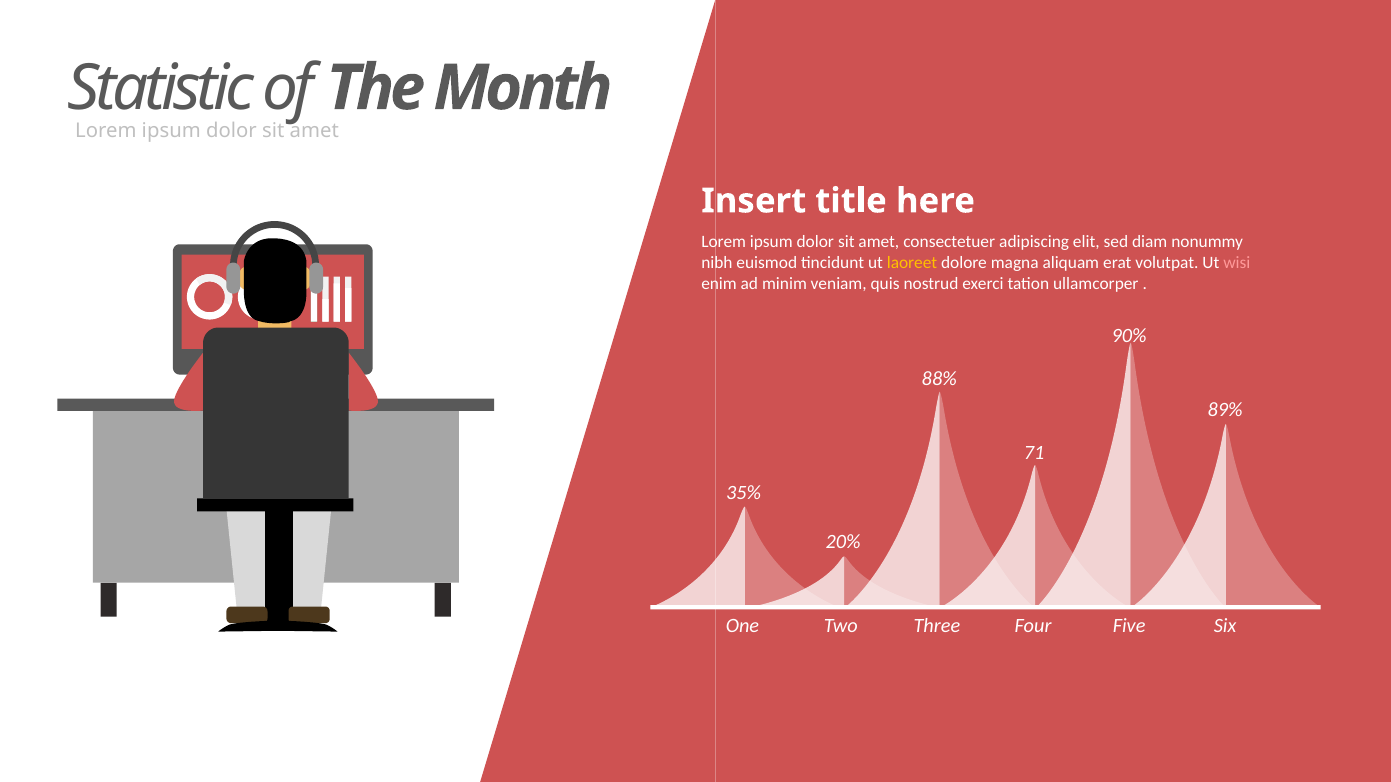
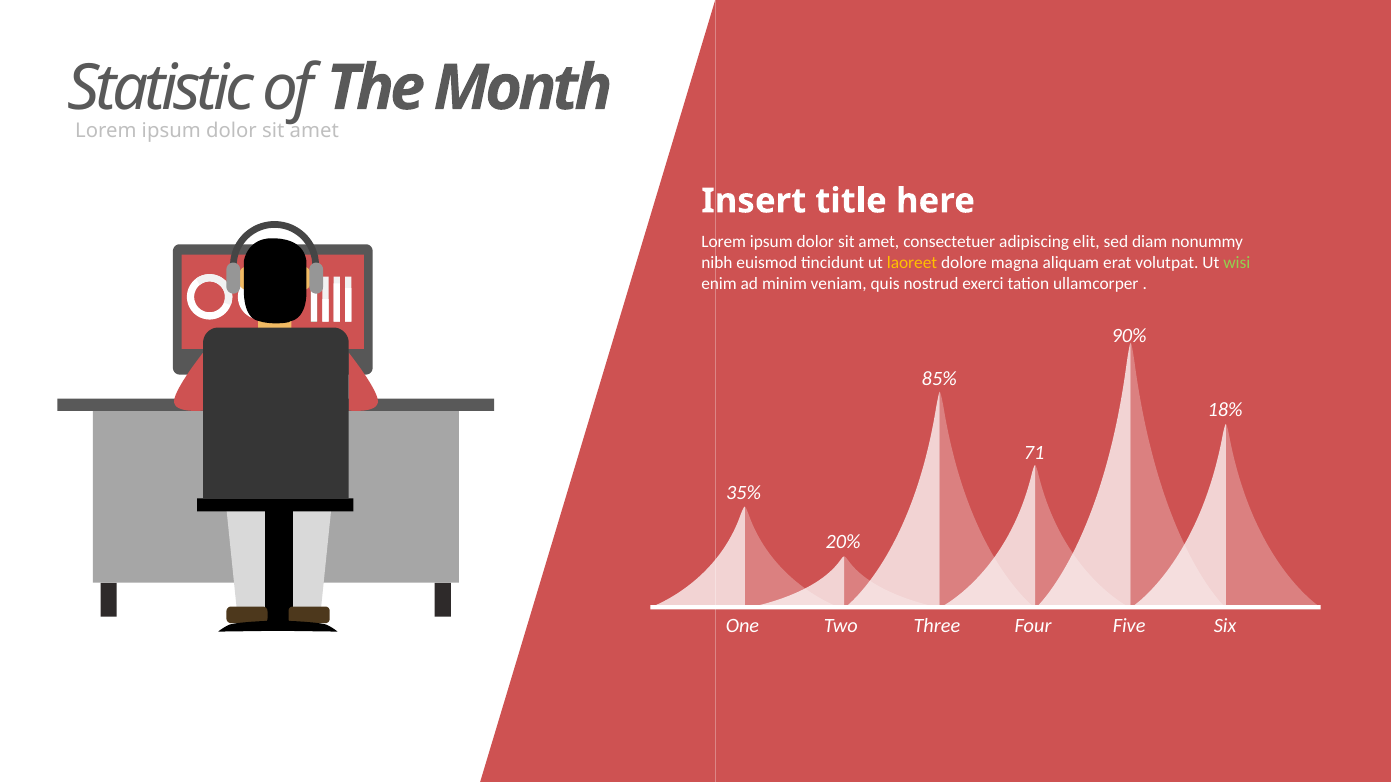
wisi colour: pink -> light green
88%: 88% -> 85%
89%: 89% -> 18%
